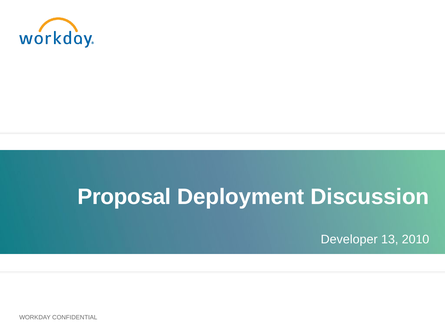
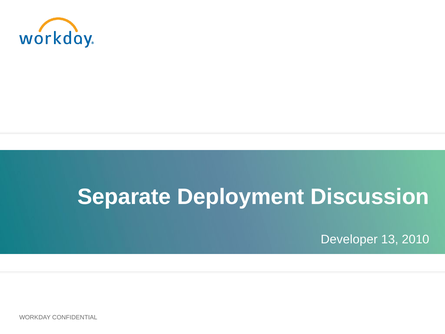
Proposal: Proposal -> Separate
